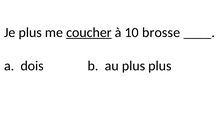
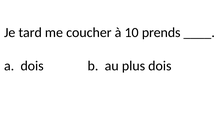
Je plus: plus -> tard
coucher underline: present -> none
brosse: brosse -> prends
plus plus: plus -> dois
